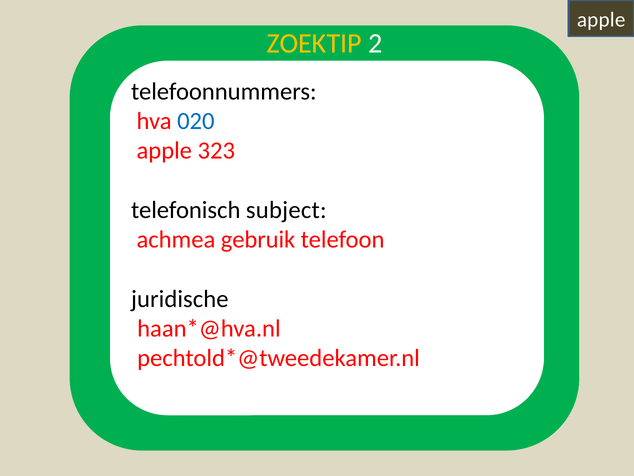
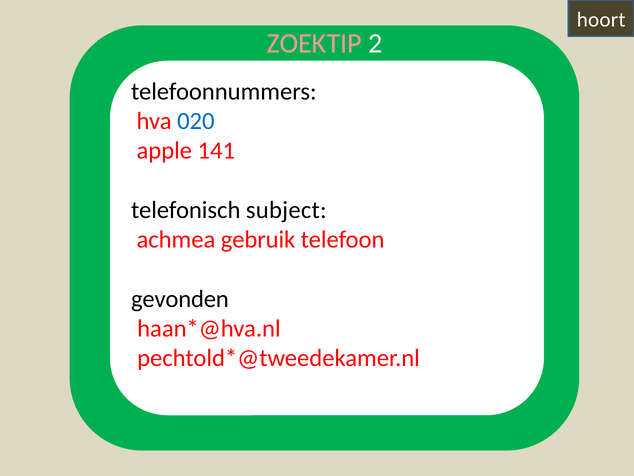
apple at (601, 20): apple -> hoort
ZOEKTIP colour: yellow -> pink
323: 323 -> 141
juridische: juridische -> gevonden
